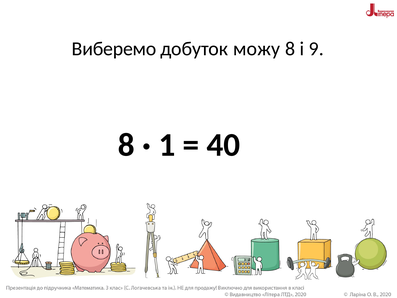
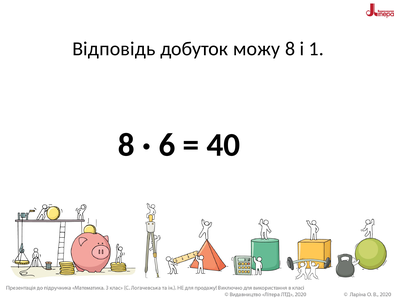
Виберемо: Виберемо -> Відповідь
9: 9 -> 1
1: 1 -> 6
